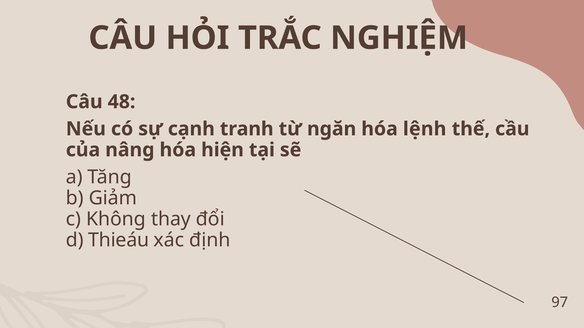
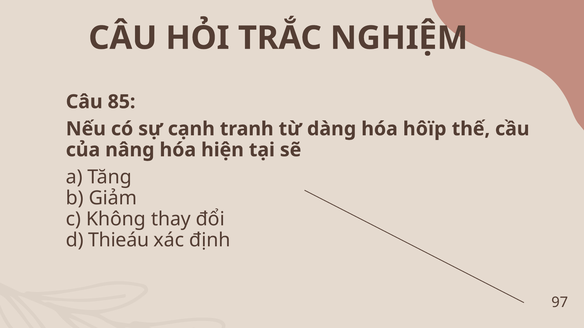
48: 48 -> 85
ngăn: ngăn -> dàng
lệnh: lệnh -> hôïp
